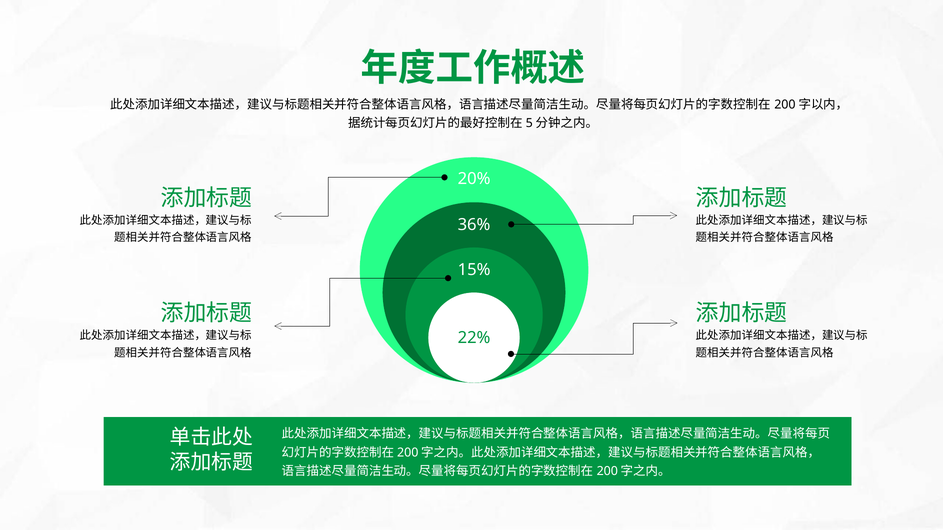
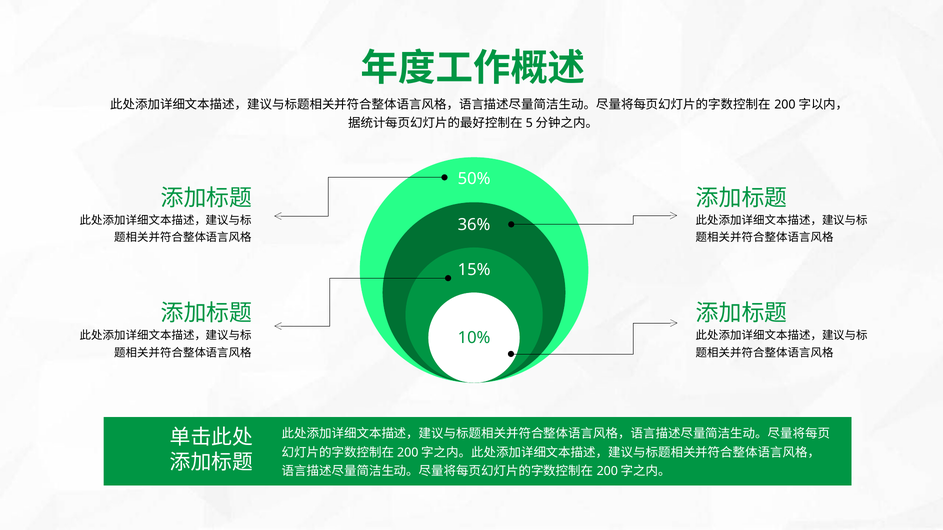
20%: 20% -> 50%
22%: 22% -> 10%
